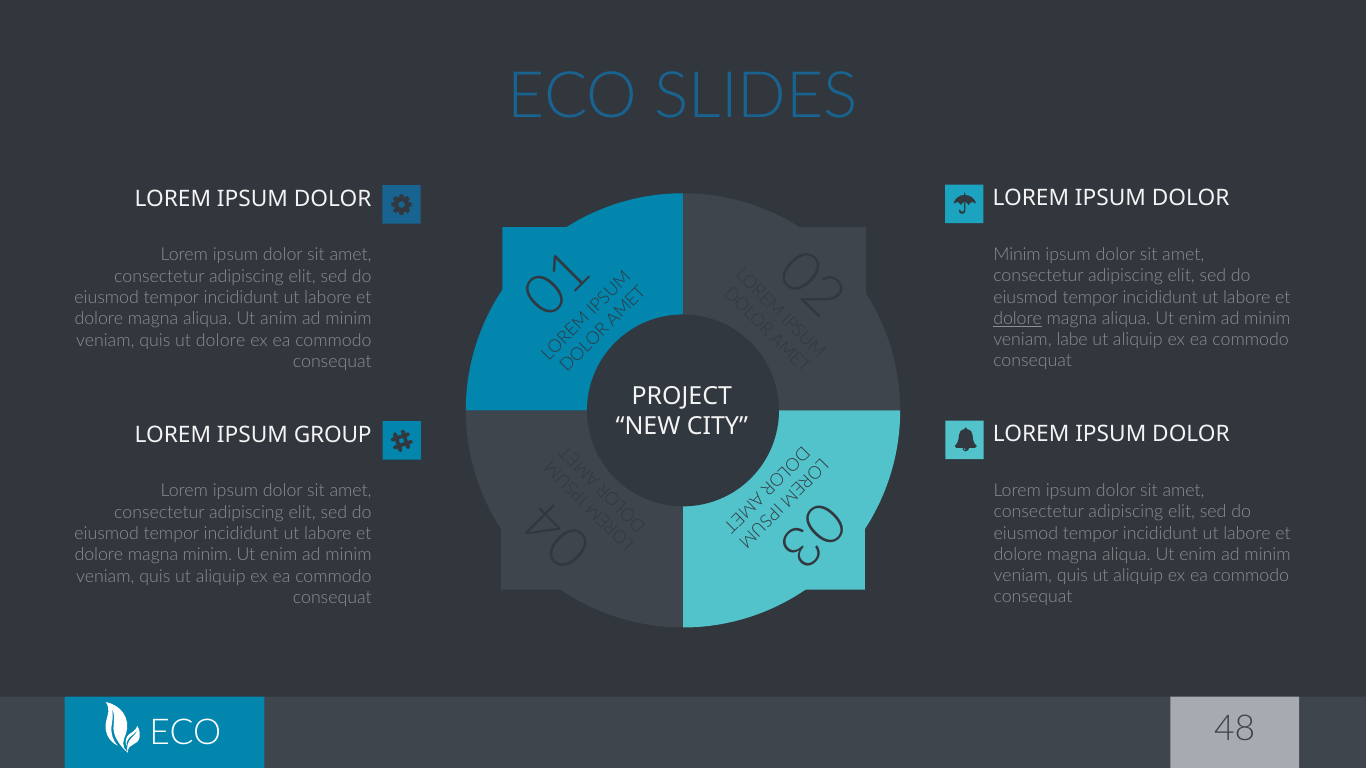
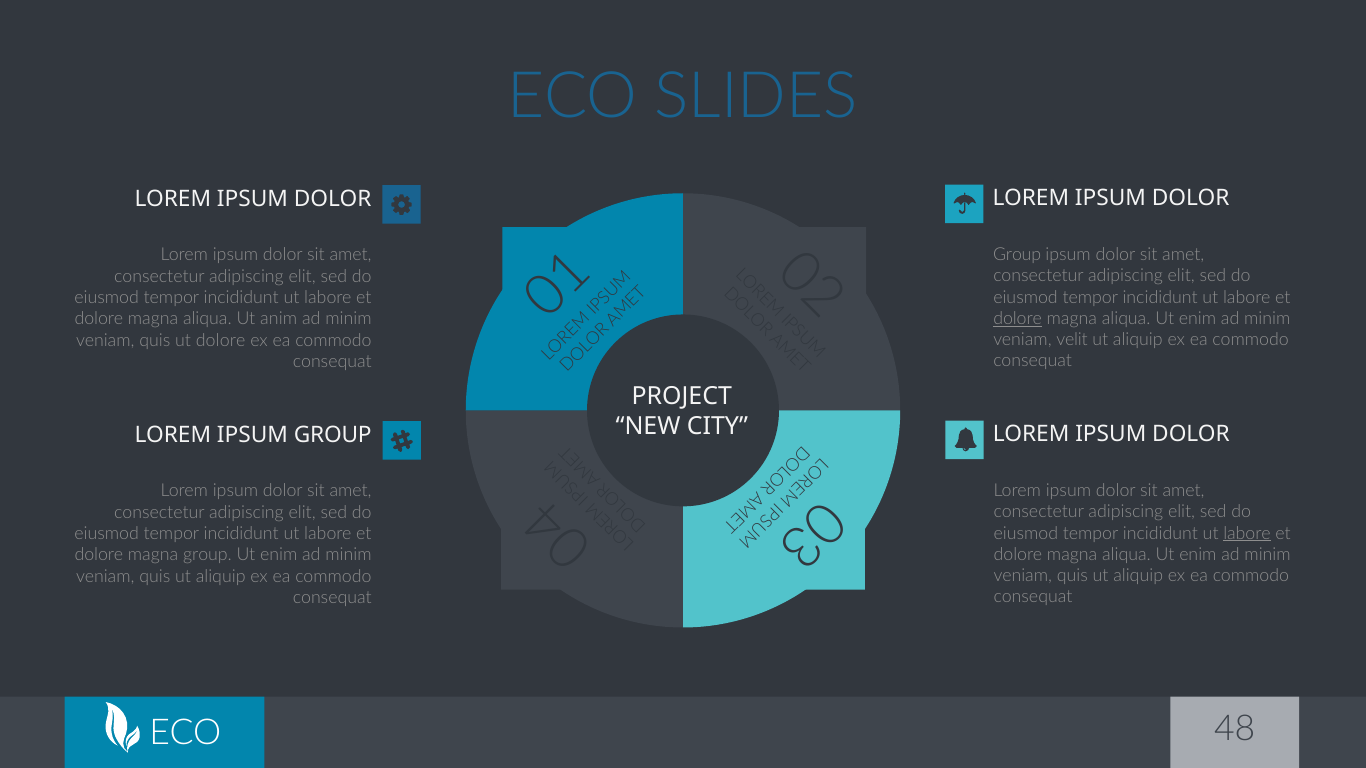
Minim at (1017, 255): Minim -> Group
labe: labe -> velit
labore at (1247, 533) underline: none -> present
magna minim: minim -> group
